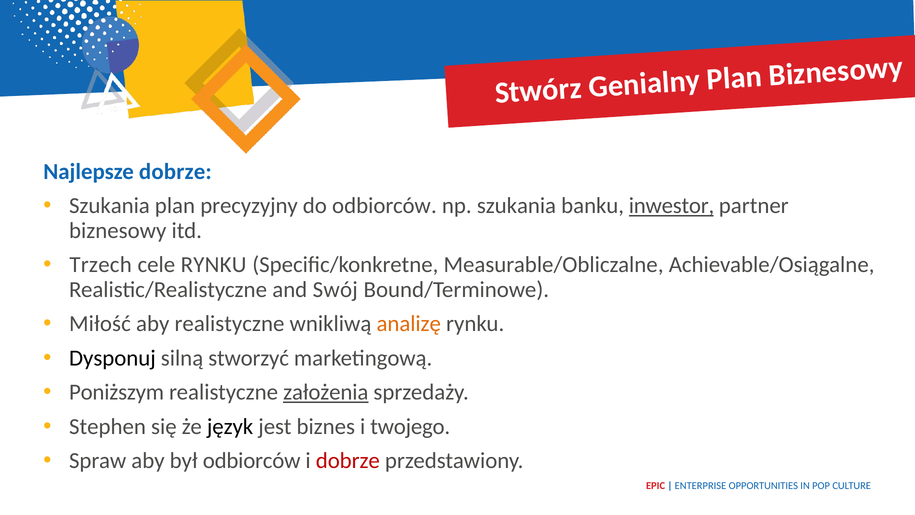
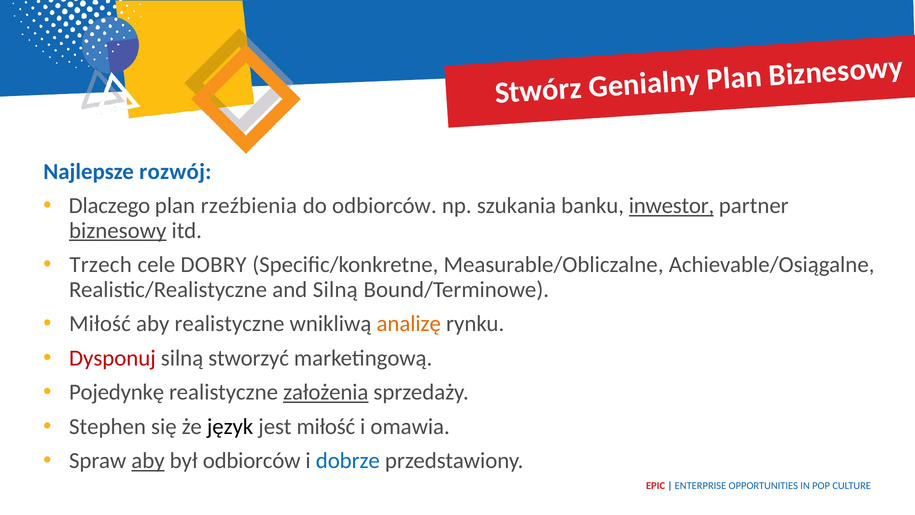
Najlepsze dobrze: dobrze -> rozwój
Szukania at (109, 206): Szukania -> Dlaczego
precyzyjny: precyzyjny -> rzeźbienia
biznesowy at (118, 230) underline: none -> present
cele RYNKU: RYNKU -> DOBRY
and Swój: Swój -> Silną
Dysponuj colour: black -> red
Poniższym: Poniższym -> Pojedynkę
jest biznes: biznes -> miłość
twojego: twojego -> omawia
aby at (148, 460) underline: none -> present
dobrze at (348, 460) colour: red -> blue
